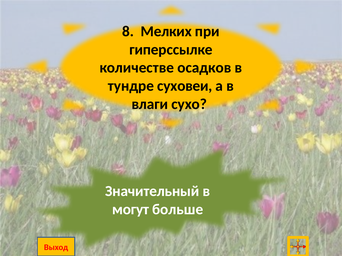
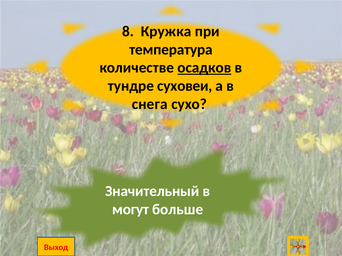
Мелких: Мелких -> Кружка
гиперссылке: гиперссылке -> температура
осадков underline: none -> present
влаги: влаги -> снега
